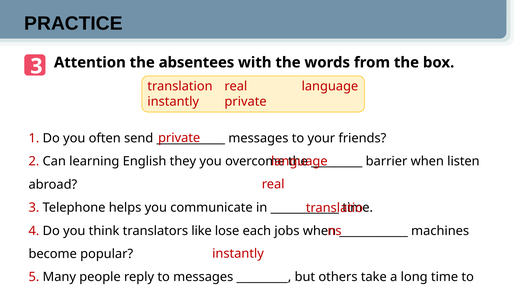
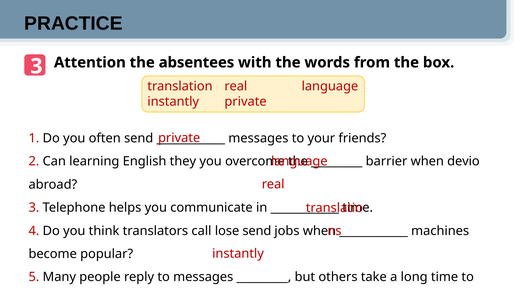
listen: listen -> devio
like: like -> call
lose each: each -> send
